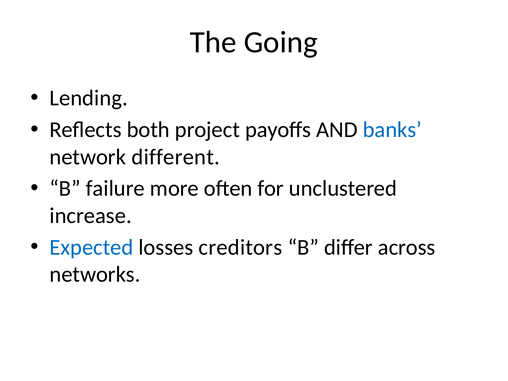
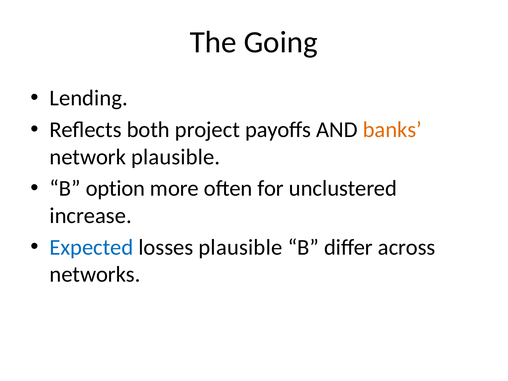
banks colour: blue -> orange
network different: different -> plausible
failure: failure -> option
losses creditors: creditors -> plausible
